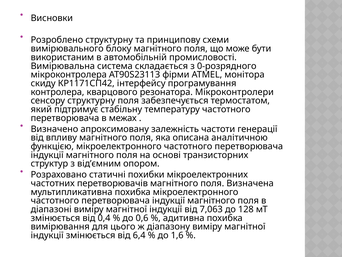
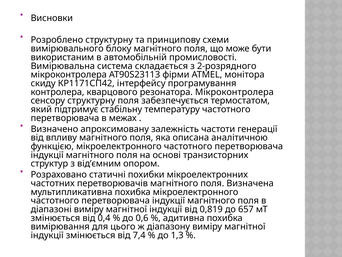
0-розрядного: 0-розрядного -> 2-розрядного
резонатора Мікроконтролери: Мікроконтролери -> Мікроконтролера
7,063: 7,063 -> 0,819
128: 128 -> 657
6,4: 6,4 -> 7,4
1,6: 1,6 -> 1,3
